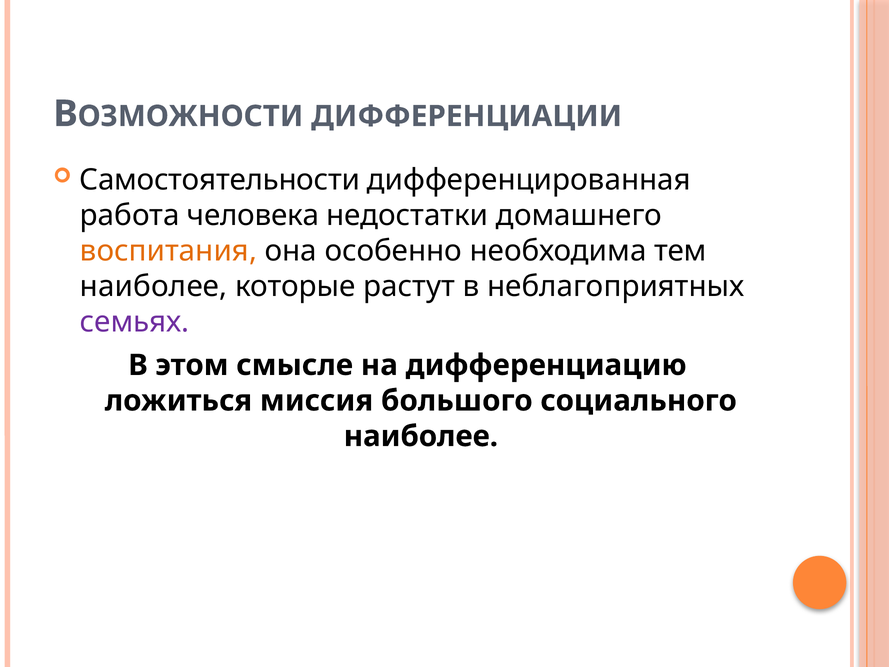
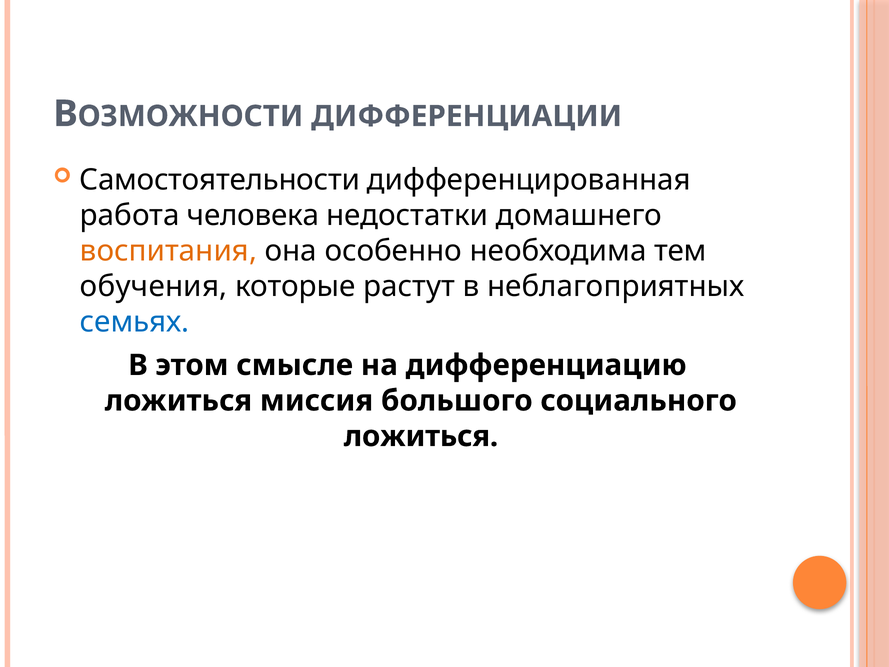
наиболее at (154, 286): наиболее -> обучения
семьях colour: purple -> blue
наиболее at (421, 436): наиболее -> ложиться
